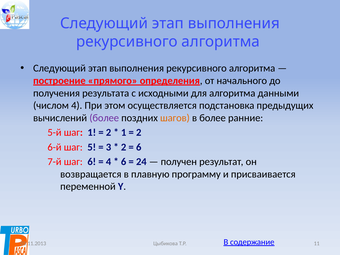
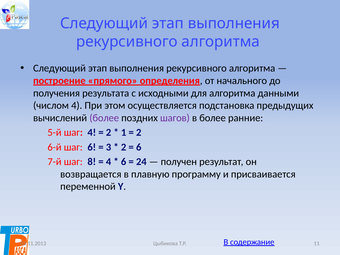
шагов colour: orange -> purple
шаг 1: 1 -> 4
шаг 5: 5 -> 6
шаг 6: 6 -> 8
